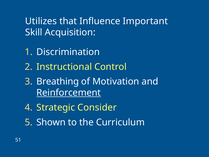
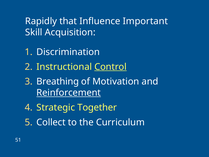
Utilizes: Utilizes -> Rapidly
Control underline: none -> present
Consider: Consider -> Together
Shown: Shown -> Collect
